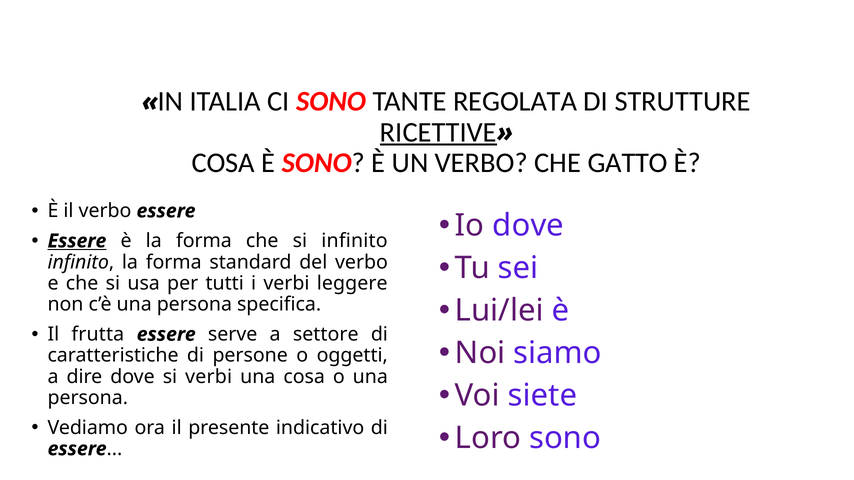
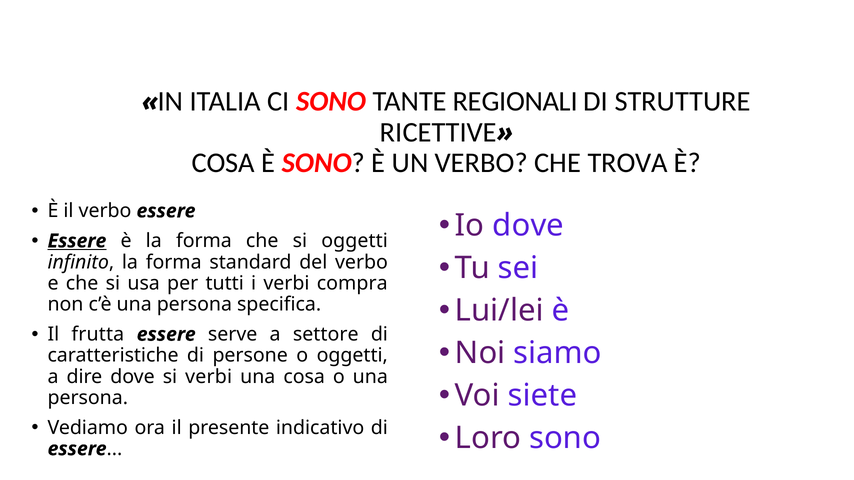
REGOLATA: REGOLATA -> REGIONALI
RICETTIVE underline: present -> none
GATTO: GATTO -> TROVA
si infinito: infinito -> oggetti
leggere: leggere -> compra
